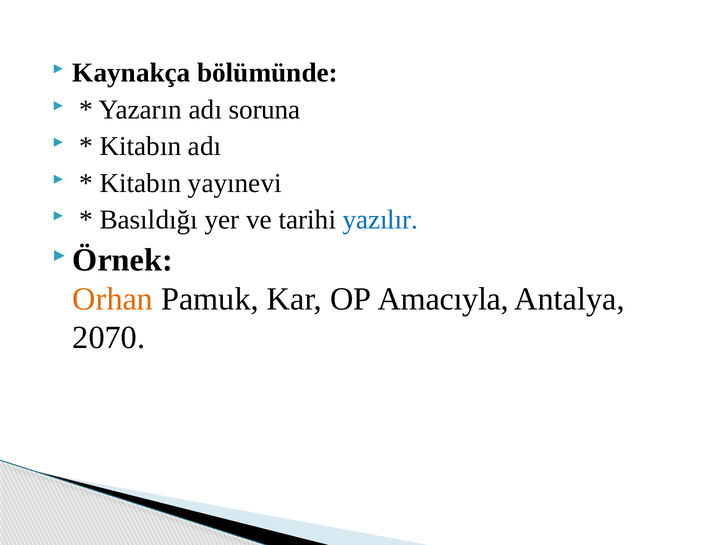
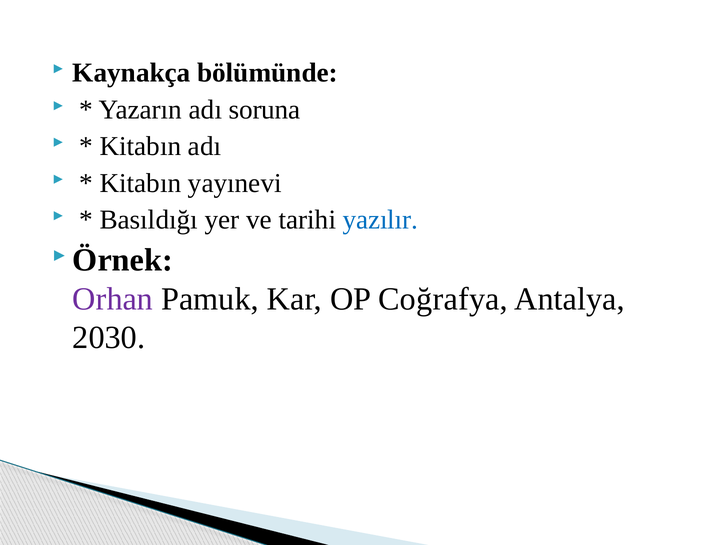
Orhan colour: orange -> purple
Amacıyla: Amacıyla -> Coğrafya
2070: 2070 -> 2030
